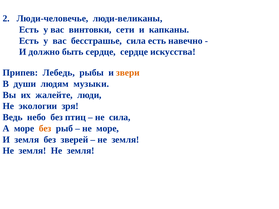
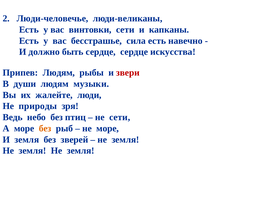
Припев Лебедь: Лебедь -> Людям
звери colour: orange -> red
экологии: экологии -> природы
не сила: сила -> сети
